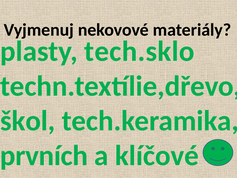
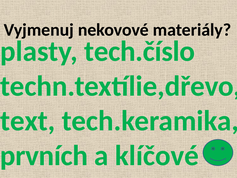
tech.sklo: tech.sklo -> tech.číslo
škol: škol -> text
